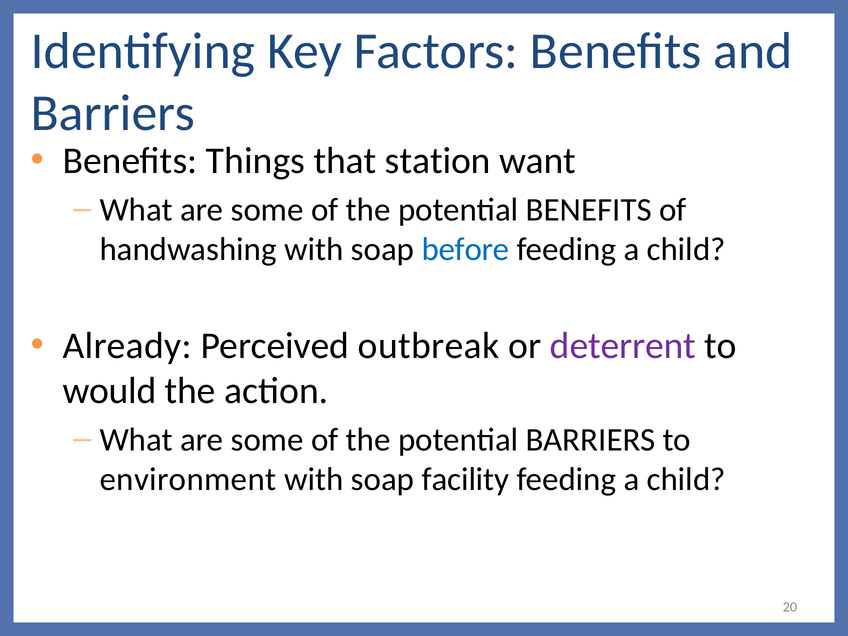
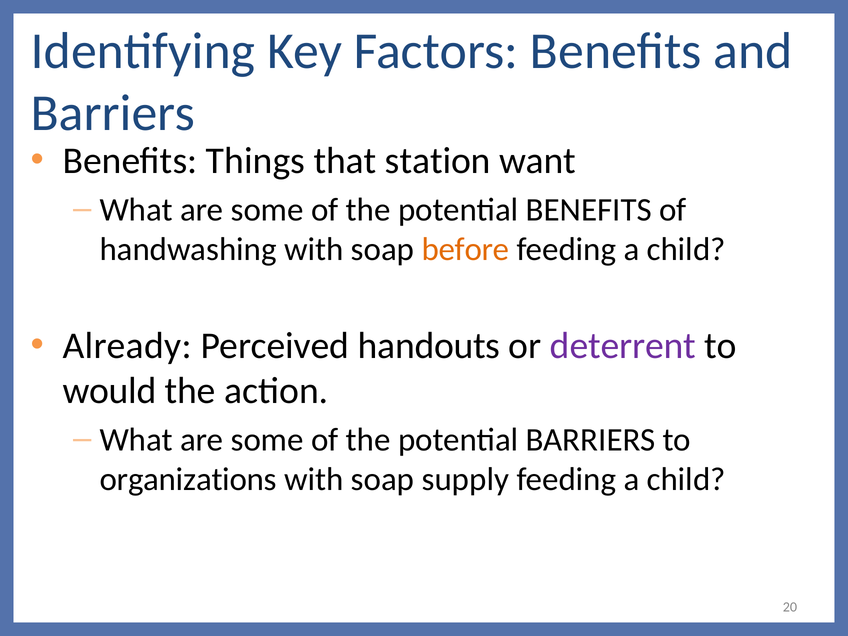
before colour: blue -> orange
outbreak: outbreak -> handouts
environment: environment -> organizations
facility: facility -> supply
